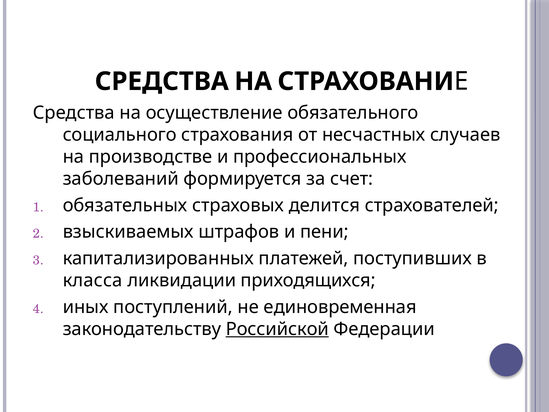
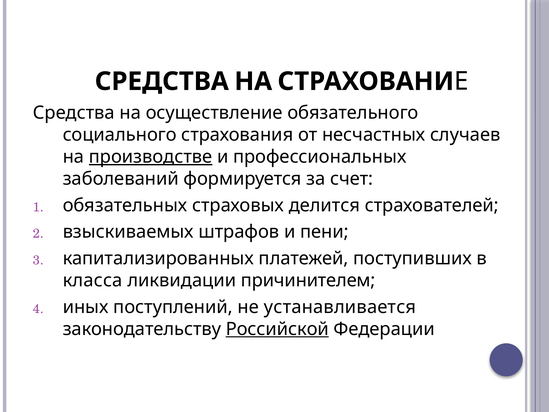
производстве underline: none -> present
приходящихся: приходящихся -> причинителем
единовременная: единовременная -> устанавливается
